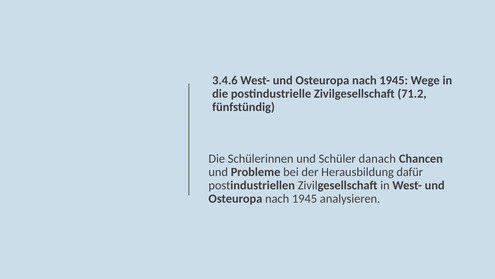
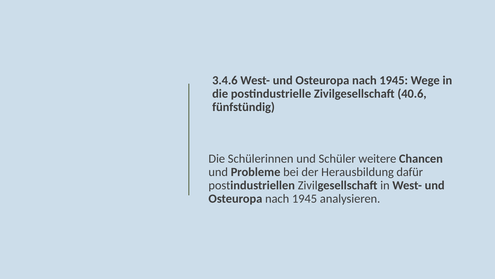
71.2: 71.2 -> 40.6
danach: danach -> weitere
